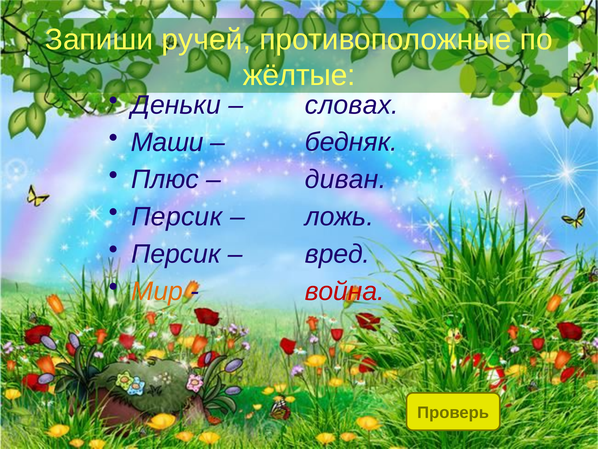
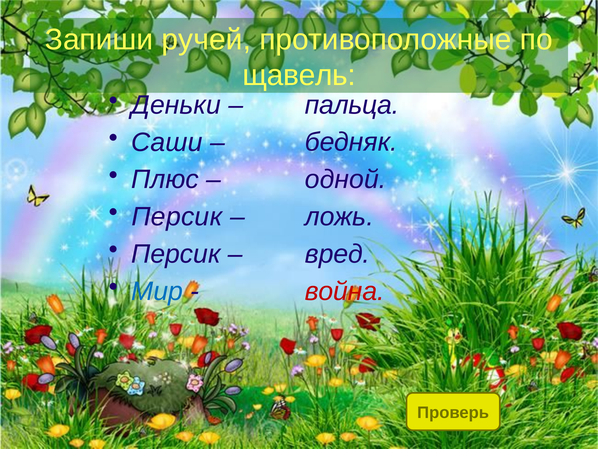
жёлтые: жёлтые -> щавель
словах: словах -> пальца
Маши: Маши -> Саши
диван: диван -> одной
Мир colour: orange -> blue
